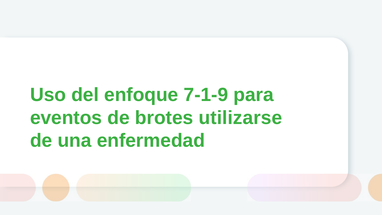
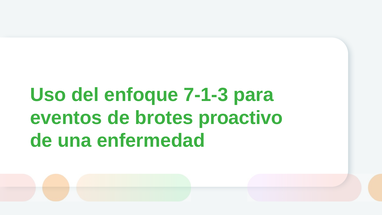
7-1-9: 7-1-9 -> 7-1-3
utilizarse: utilizarse -> proactivo
